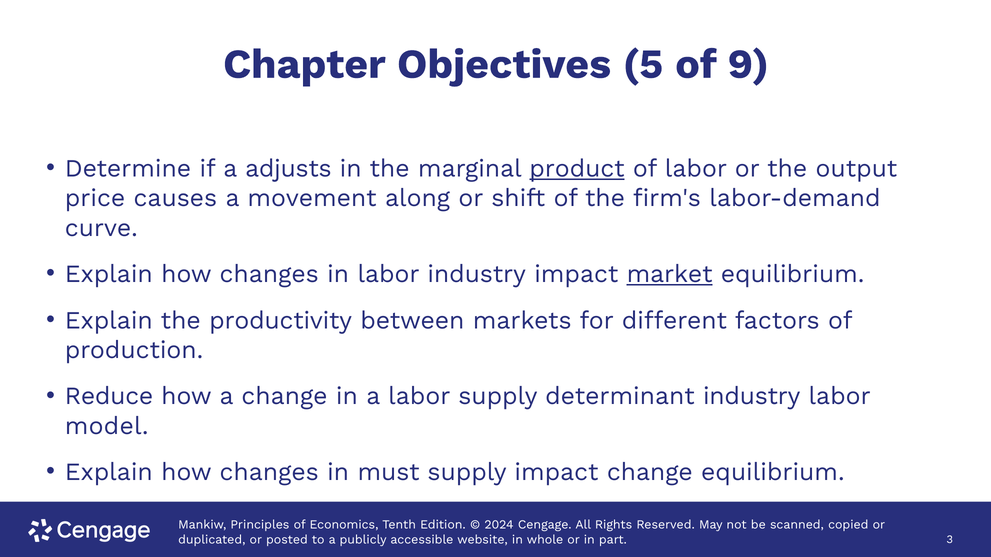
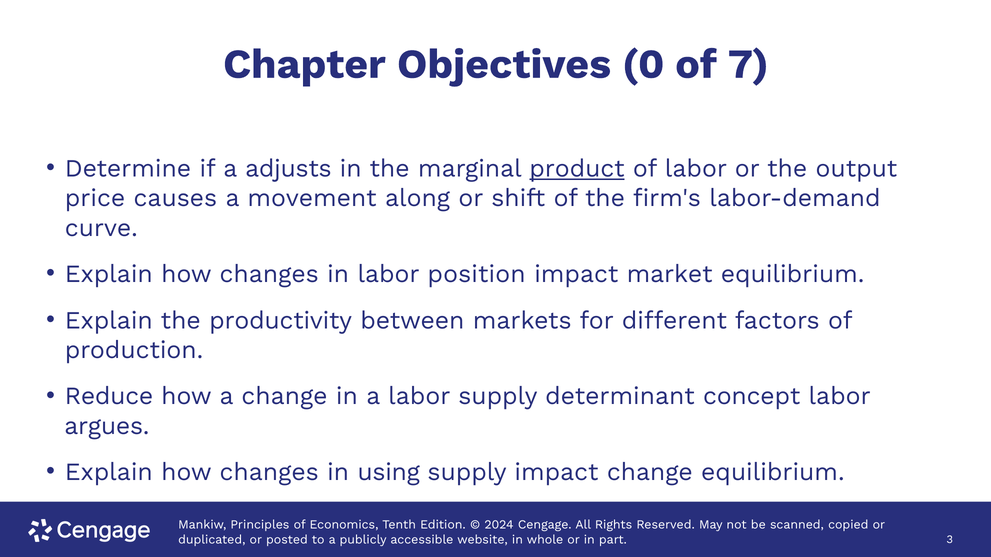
5: 5 -> 0
9: 9 -> 7
labor industry: industry -> position
market underline: present -> none
determinant industry: industry -> concept
model: model -> argues
must: must -> using
